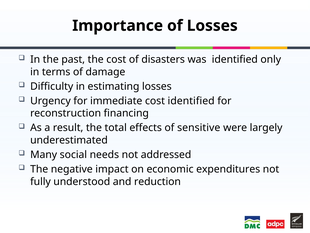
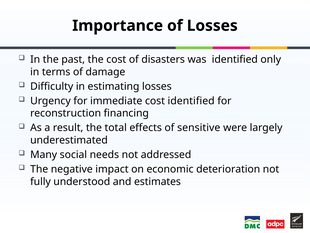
expenditures: expenditures -> deterioration
reduction: reduction -> estimates
